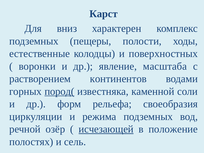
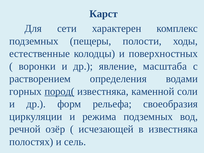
вниз: вниз -> сети
континентов: континентов -> определения
исчезающей underline: present -> none
в положение: положение -> известняка
